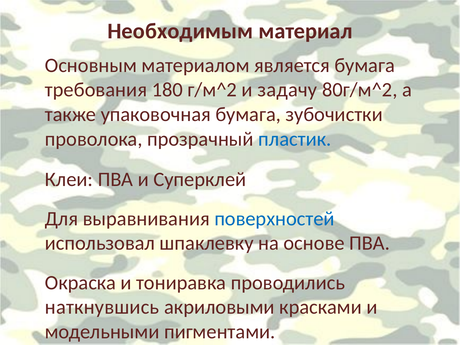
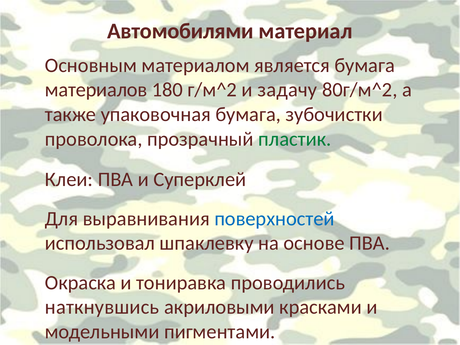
Необходимым: Необходимым -> Автомобилями
требования: требования -> материалов
пластик colour: blue -> green
